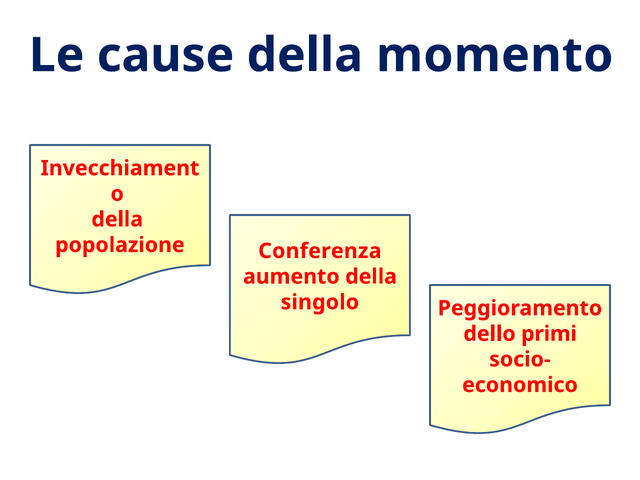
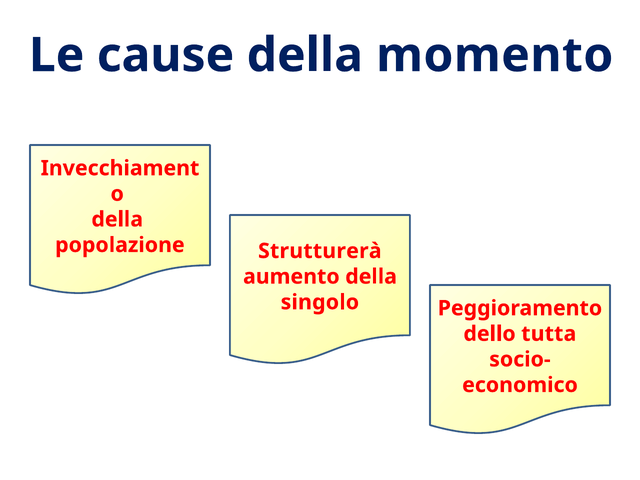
Conferenza: Conferenza -> Strutturerà
primi: primi -> tutta
